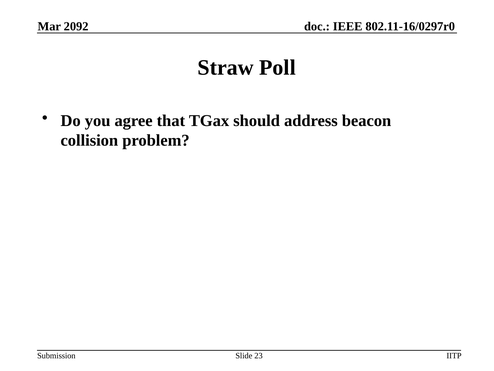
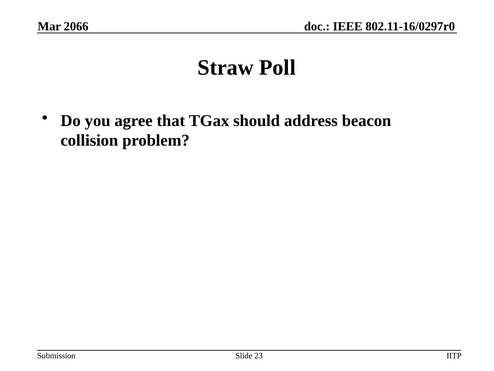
2092: 2092 -> 2066
